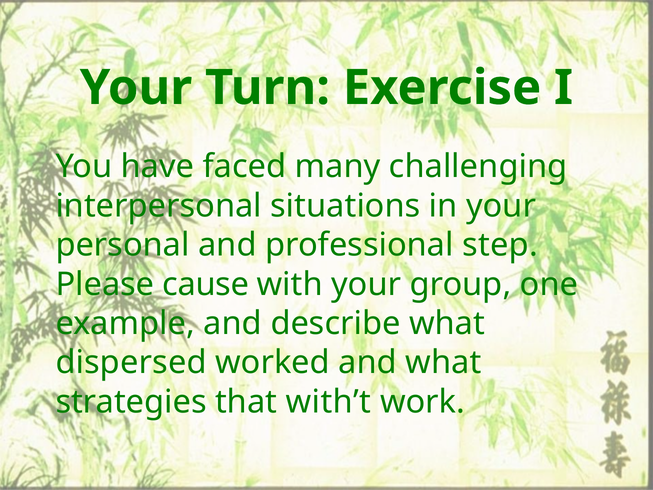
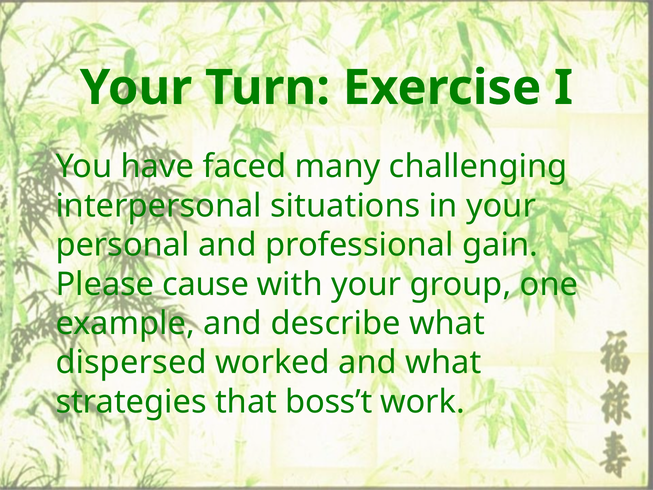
step: step -> gain
with’t: with’t -> boss’t
